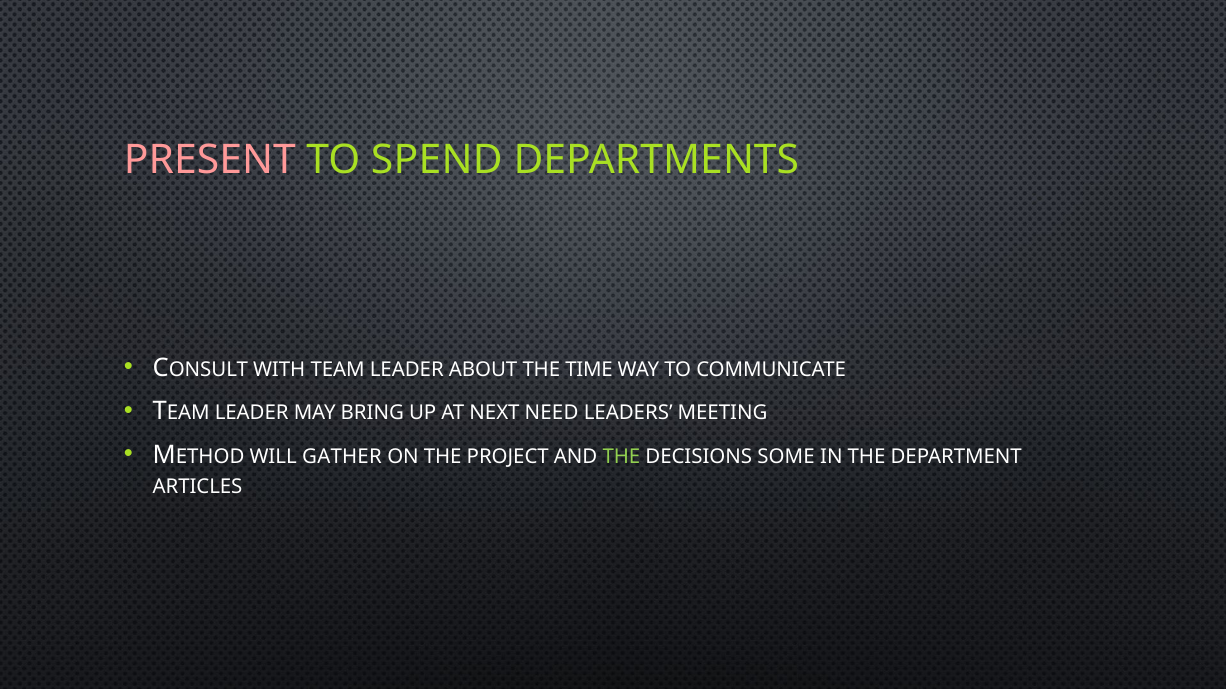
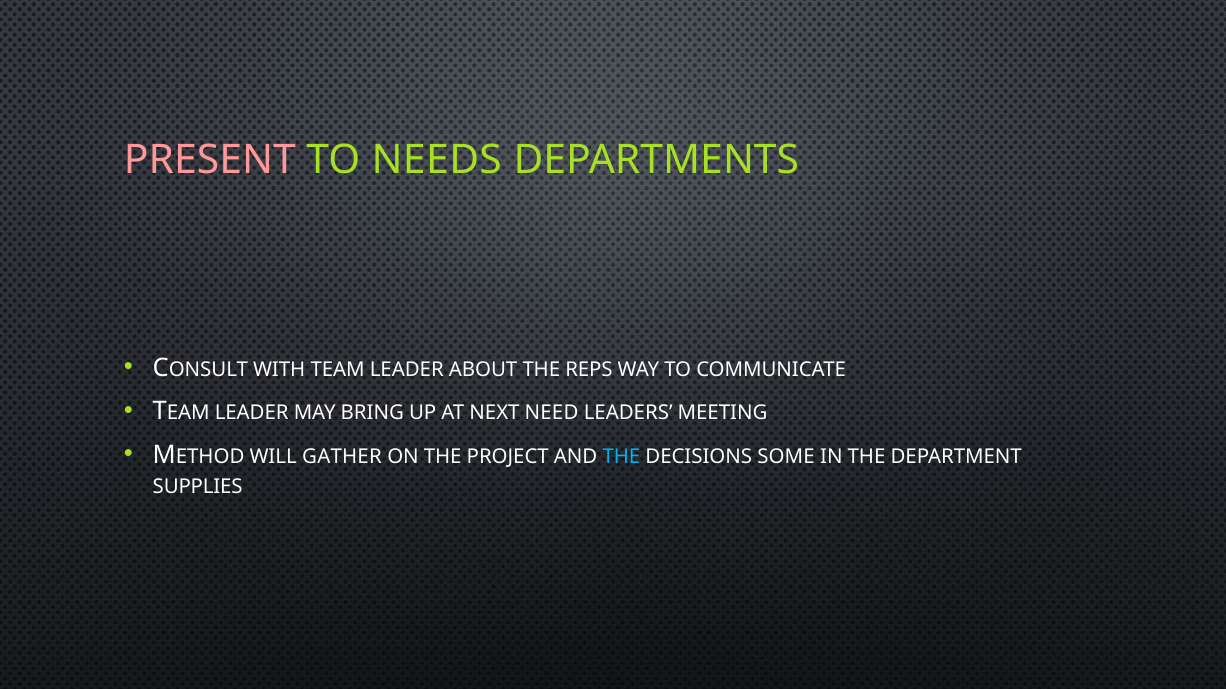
SPEND: SPEND -> NEEDS
TIME: TIME -> REPS
THE at (621, 457) colour: light green -> light blue
ARTICLES: ARTICLES -> SUPPLIES
